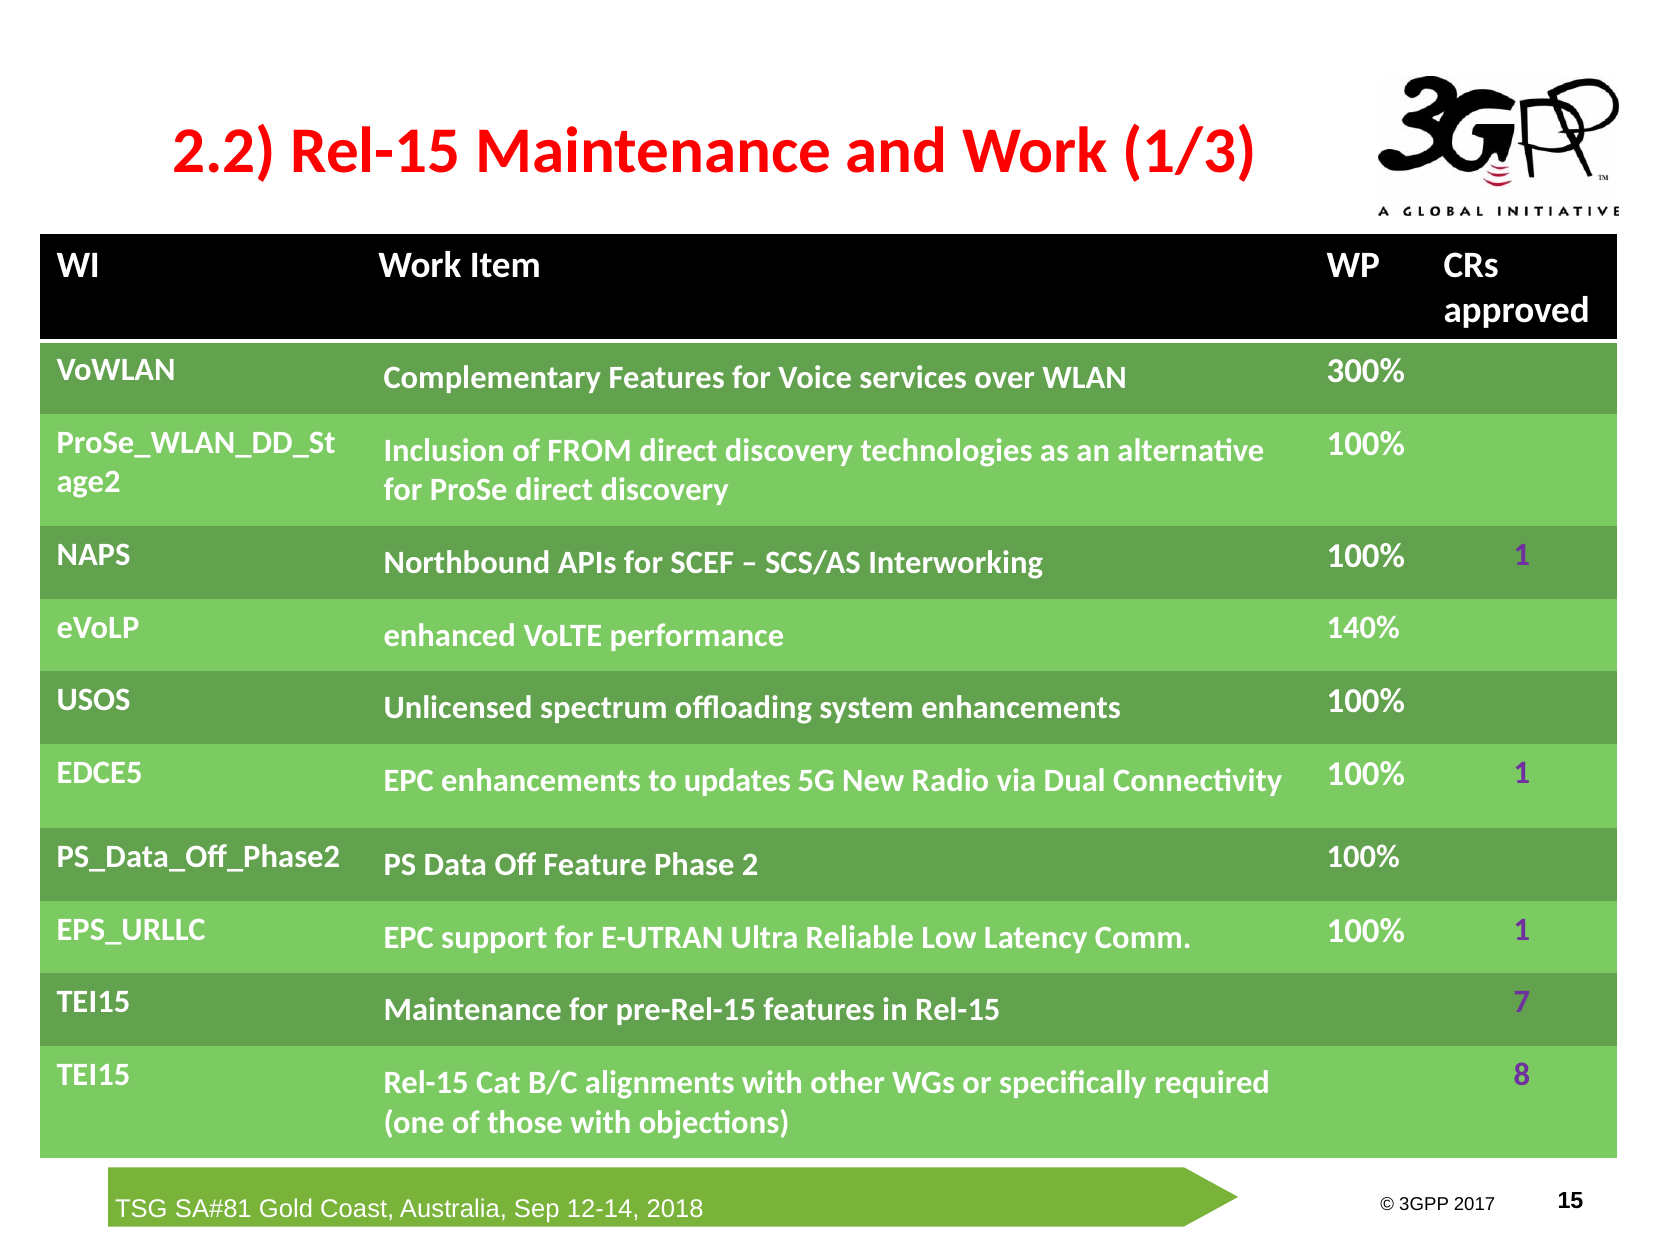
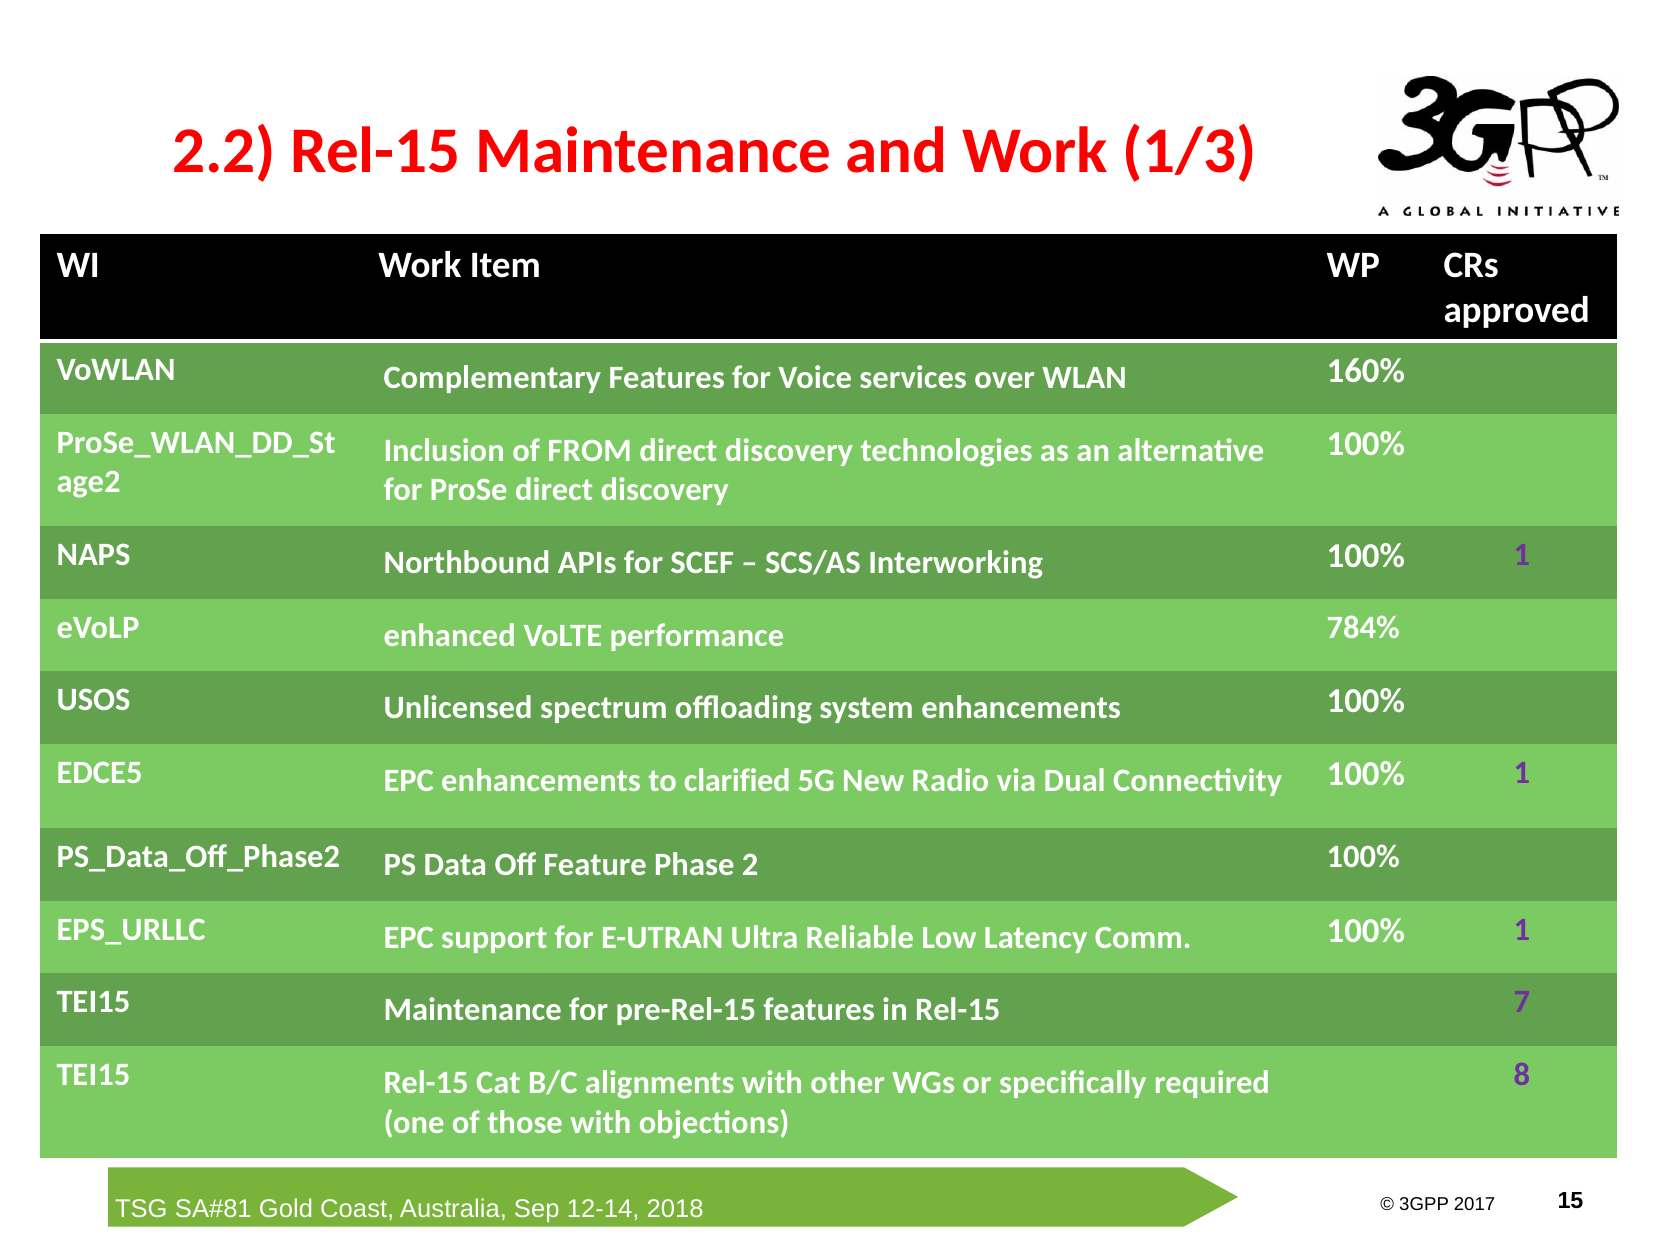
300%: 300% -> 160%
140%: 140% -> 784%
updates: updates -> clarified
